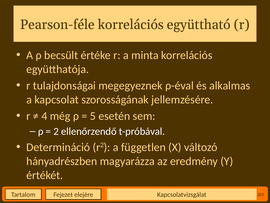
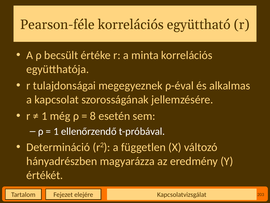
4 at (44, 116): 4 -> 1
5: 5 -> 8
2 at (56, 131): 2 -> 1
